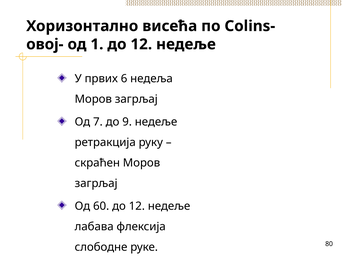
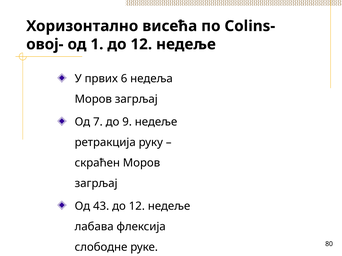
60: 60 -> 43
